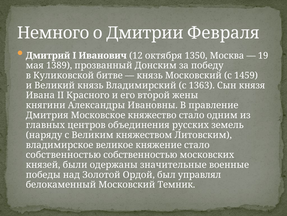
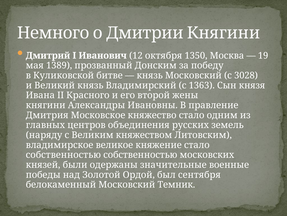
Дмитрии Февраля: Февраля -> Княгини
1459: 1459 -> 3028
управлял: управлял -> сентября
